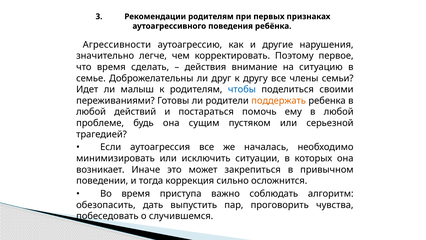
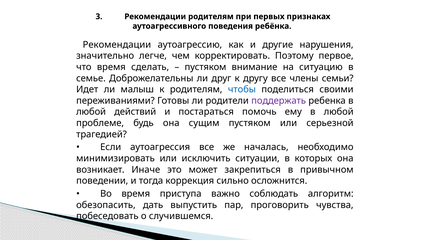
Агрессивности at (117, 45): Агрессивности -> Рекомендации
действия at (205, 67): действия -> пустяком
поддержать colour: orange -> purple
